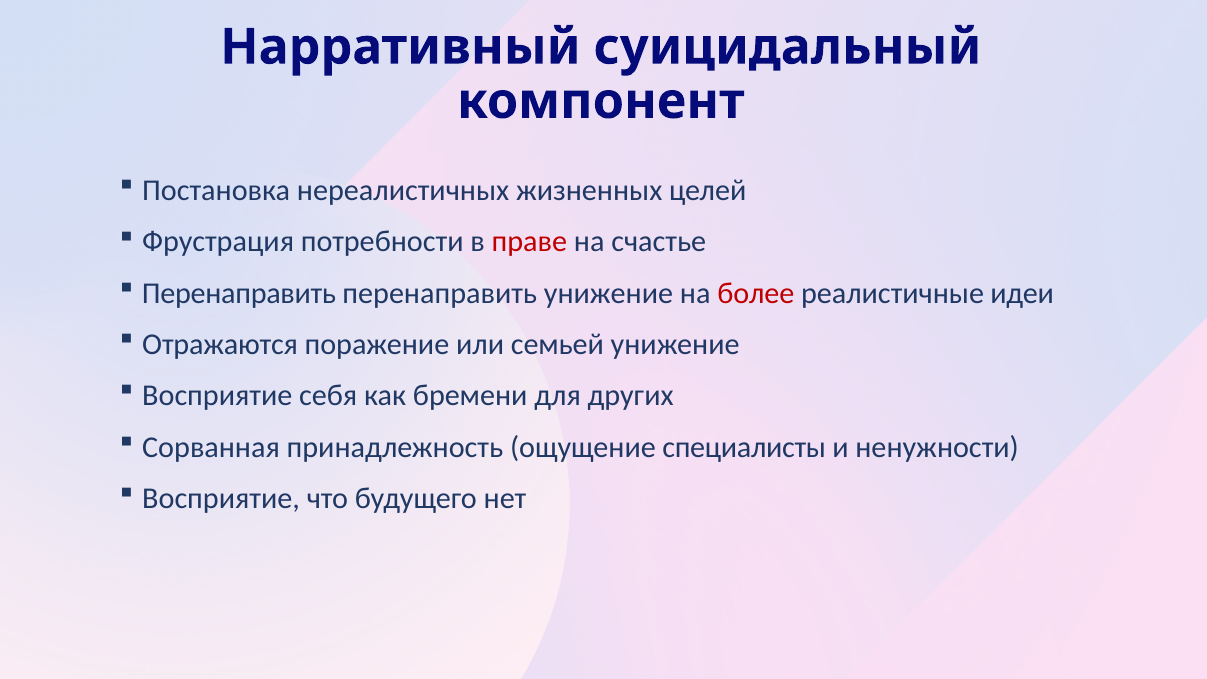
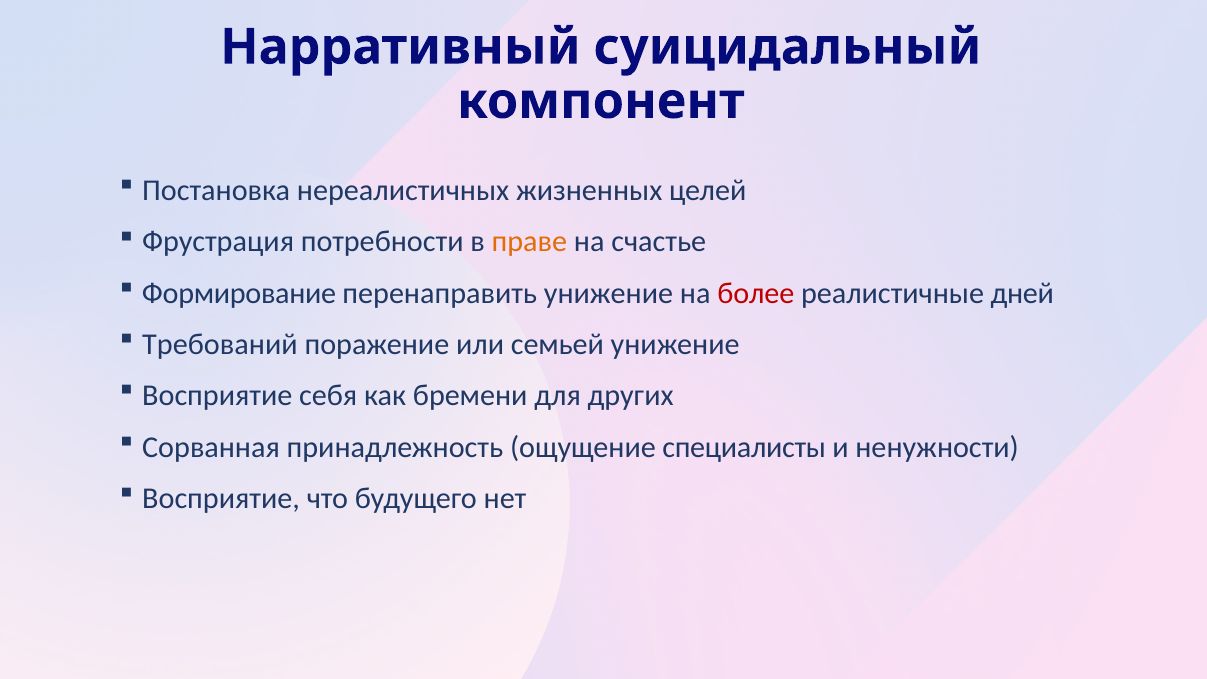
праве colour: red -> orange
Перенаправить at (239, 293): Перенаправить -> Формирование
идеи: идеи -> дней
Отражаются: Отражаются -> Требований
